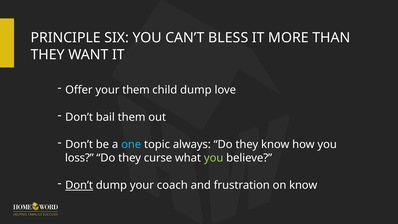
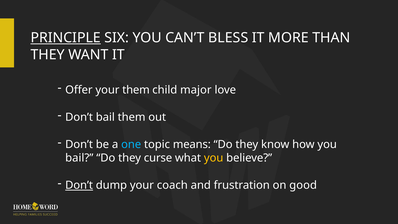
PRINCIPLE underline: none -> present
child dump: dump -> major
always: always -> means
loss at (79, 158): loss -> bail
you at (214, 158) colour: light green -> yellow
on know: know -> good
